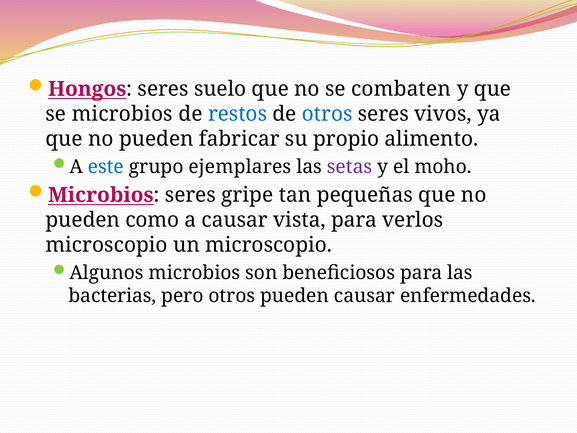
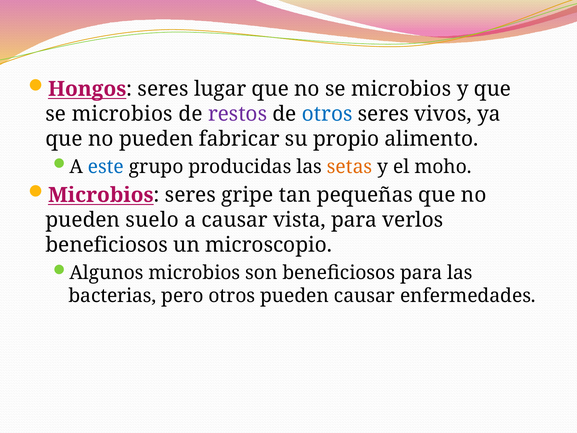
suelo: suelo -> lugar
no se combaten: combaten -> microbios
restos colour: blue -> purple
ejemplares: ejemplares -> producidas
setas colour: purple -> orange
como: como -> suelo
microscopio at (107, 245): microscopio -> beneficiosos
